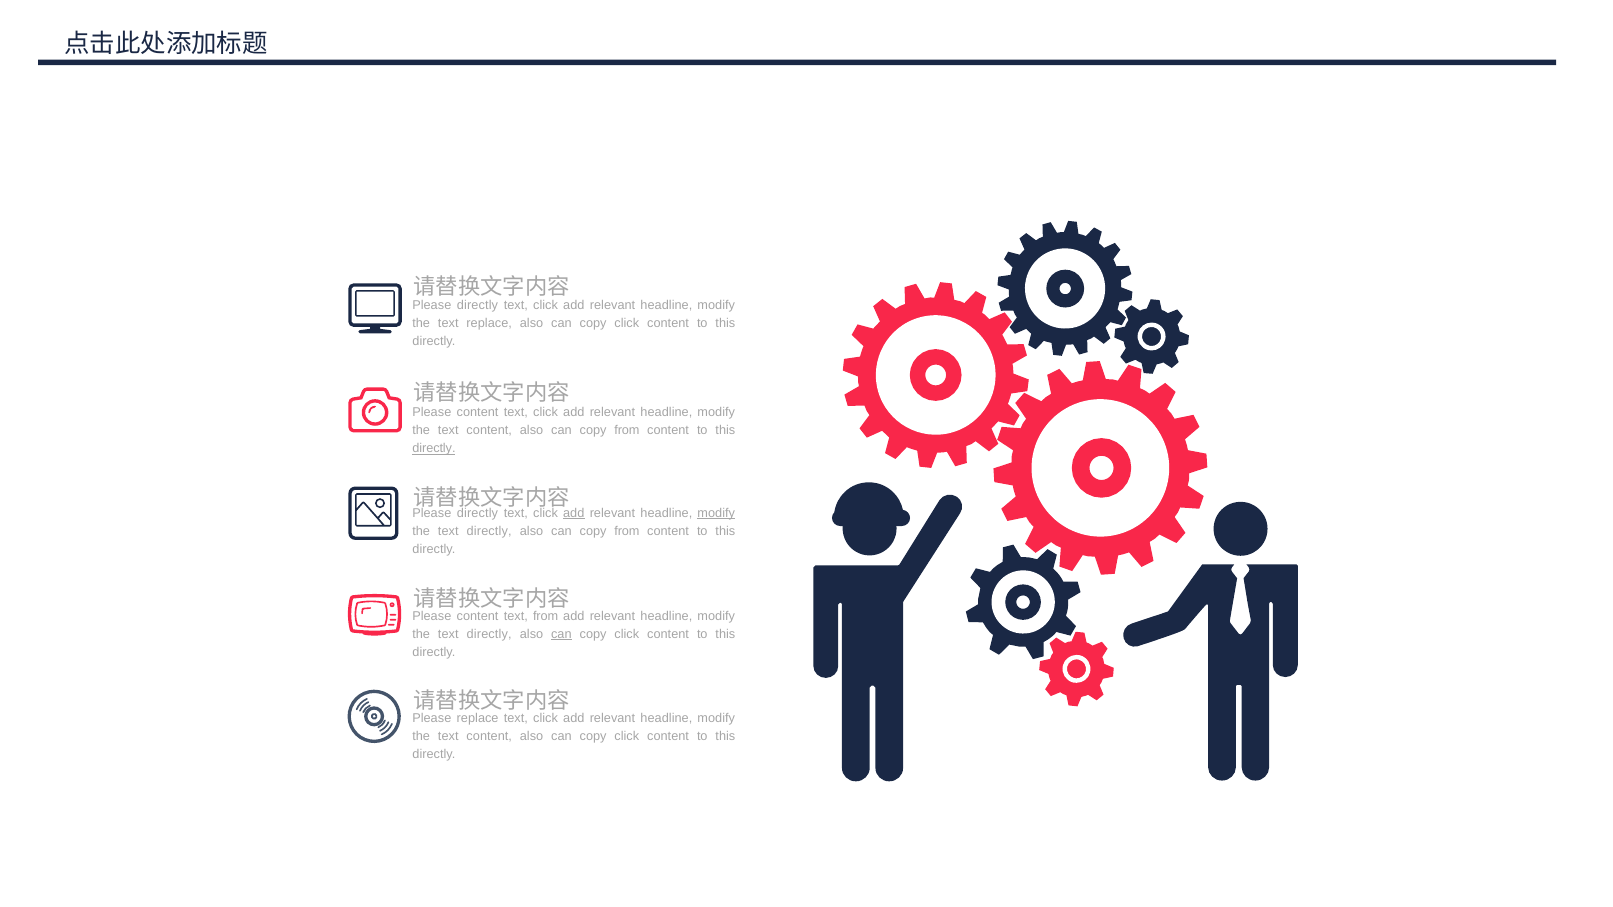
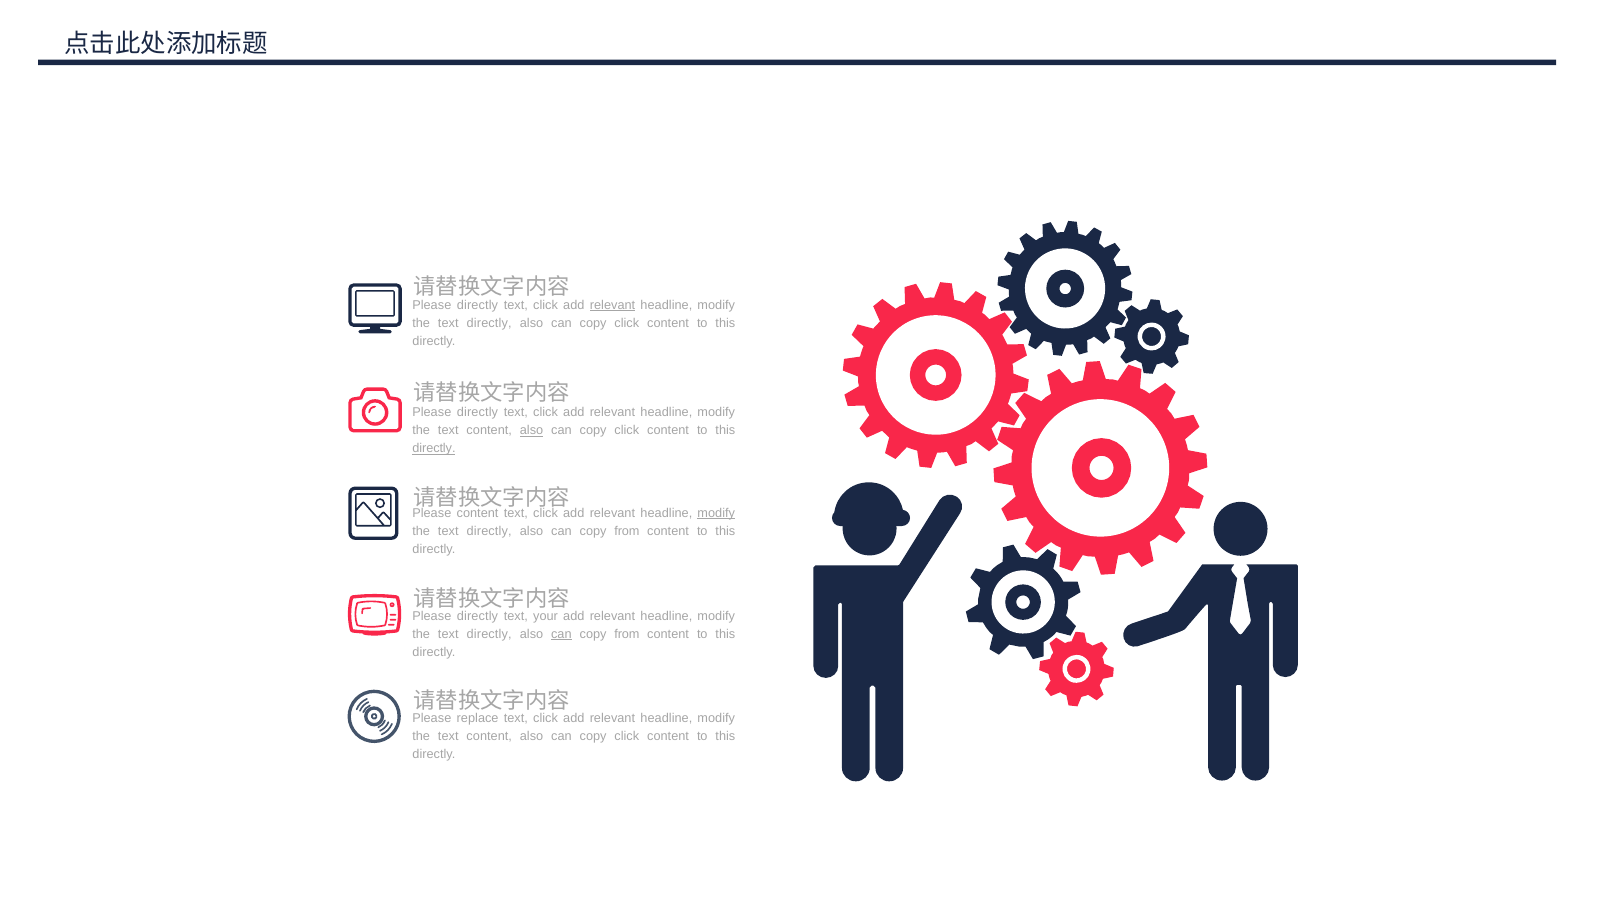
relevant at (613, 305) underline: none -> present
replace at (489, 324): replace -> directly
content at (478, 412): content -> directly
also at (532, 431) underline: none -> present
from at (627, 431): from -> click
directly at (478, 513): directly -> content
add at (574, 513) underline: present -> none
content at (478, 616): content -> directly
text from: from -> your
click at (627, 634): click -> from
